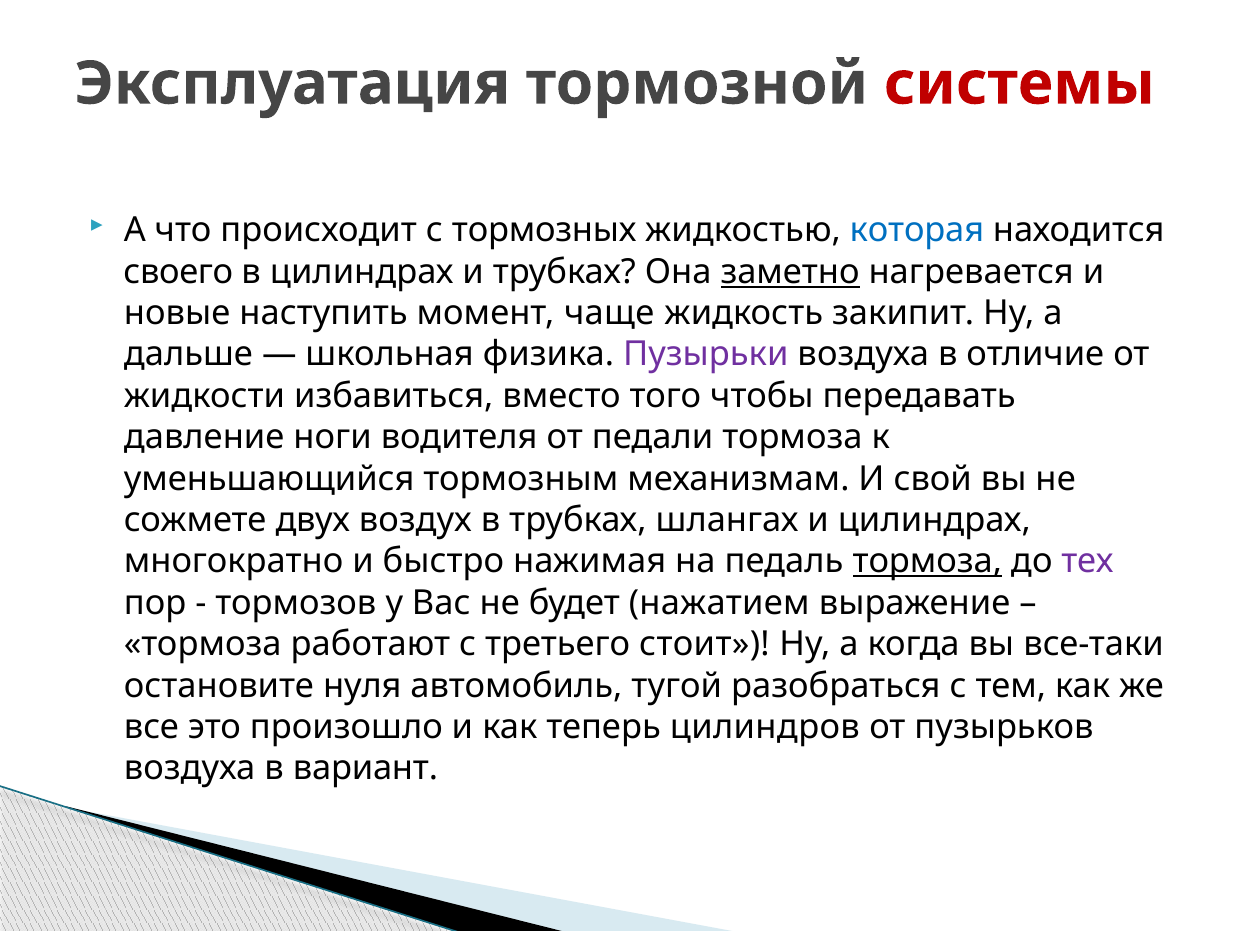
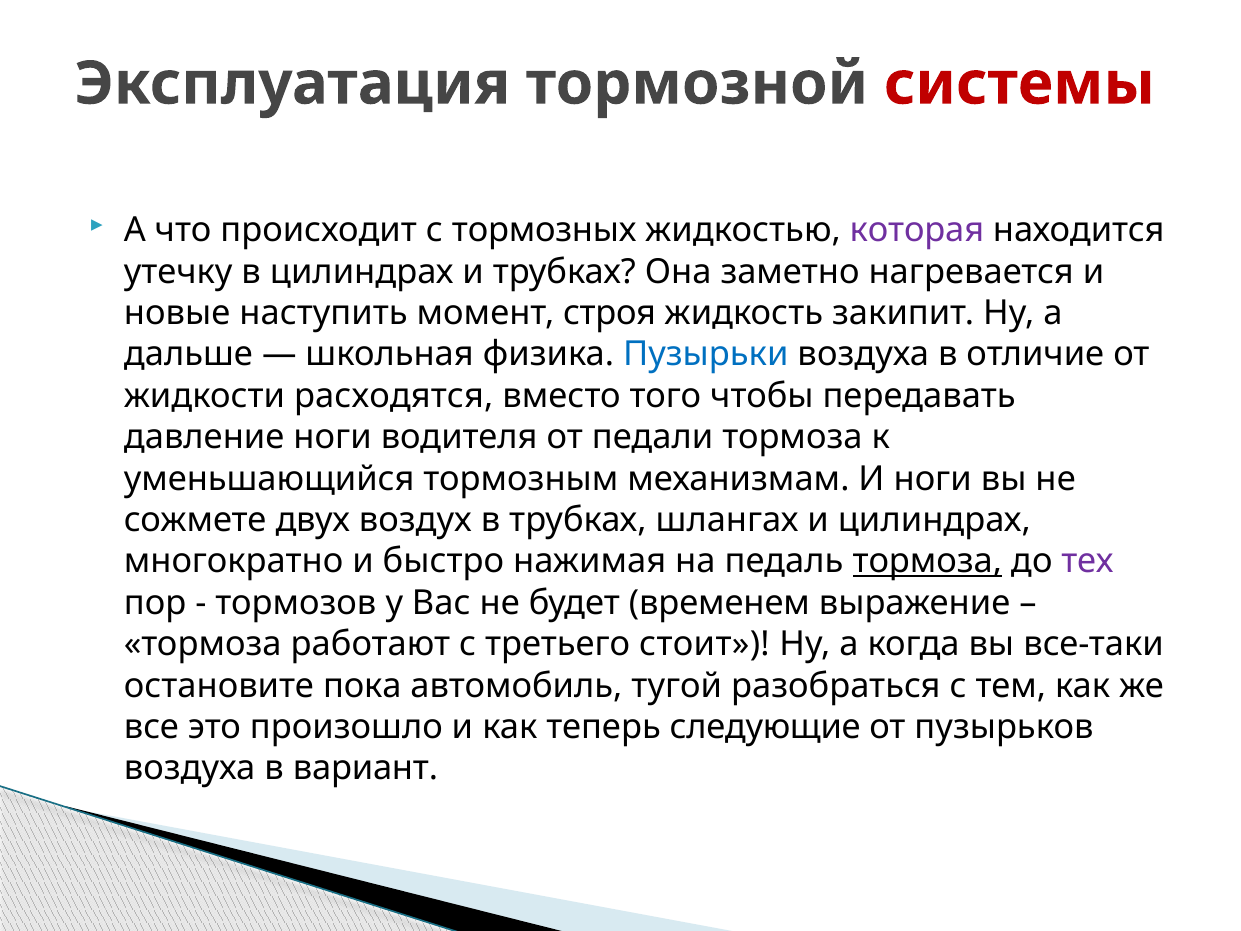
которая colour: blue -> purple
своего: своего -> утечку
заметно underline: present -> none
чаще: чаще -> строя
Пузырьки colour: purple -> blue
избавиться: избавиться -> расходятся
И свой: свой -> ноги
нажатием: нажатием -> временем
нуля: нуля -> пока
цилиндров: цилиндров -> следующие
